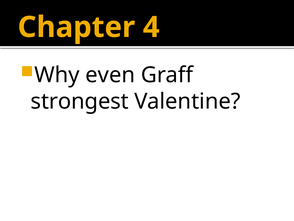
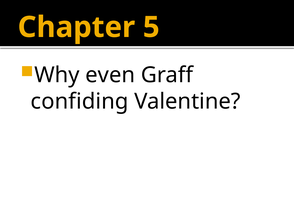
4: 4 -> 5
strongest: strongest -> confiding
